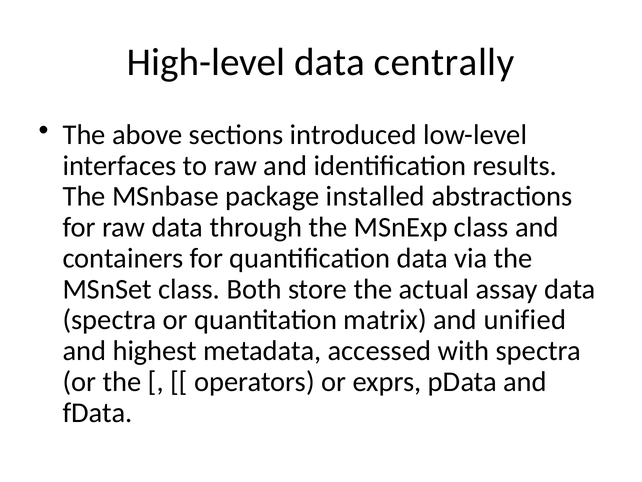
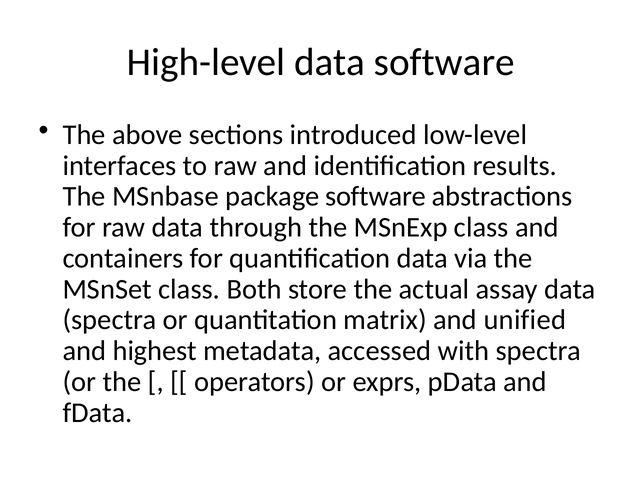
data centrally: centrally -> software
package installed: installed -> software
